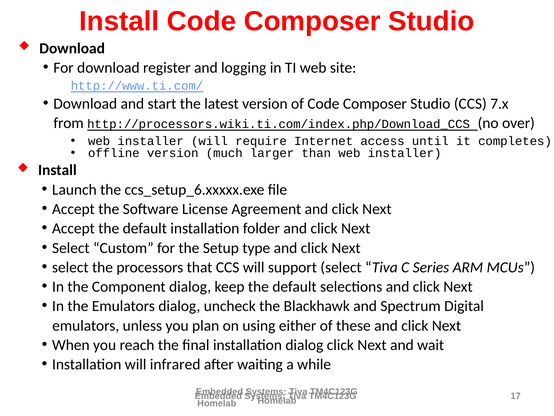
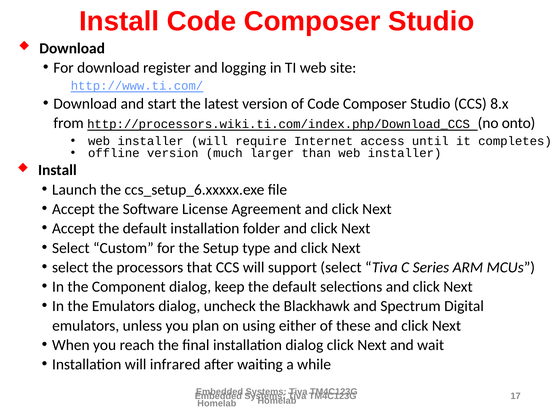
7.x: 7.x -> 8.x
over: over -> onto
